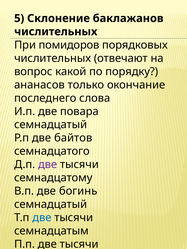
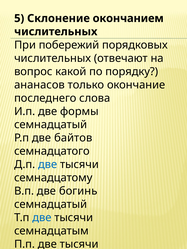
баклажанов: баклажанов -> окончанием
помидоров: помидоров -> побережий
повара: повара -> формы
две at (48, 165) colour: purple -> blue
